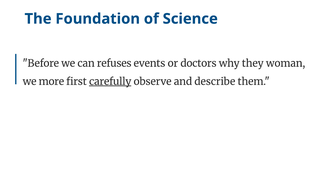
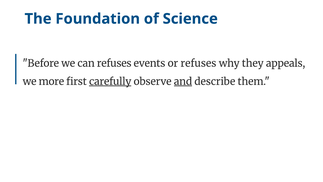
or doctors: doctors -> refuses
woman: woman -> appeals
and underline: none -> present
